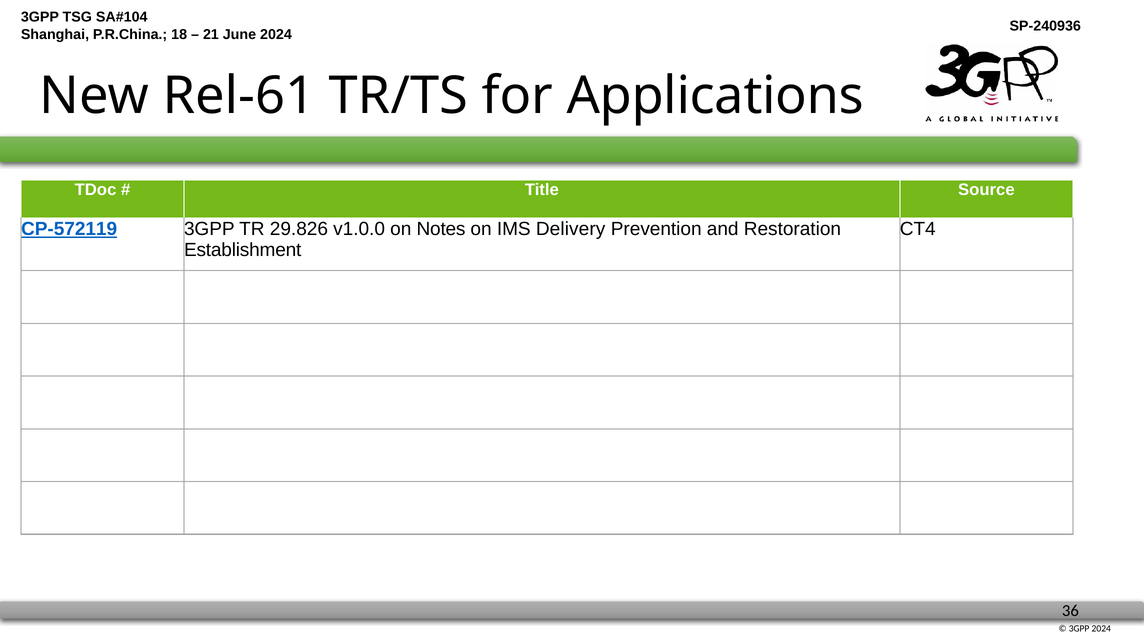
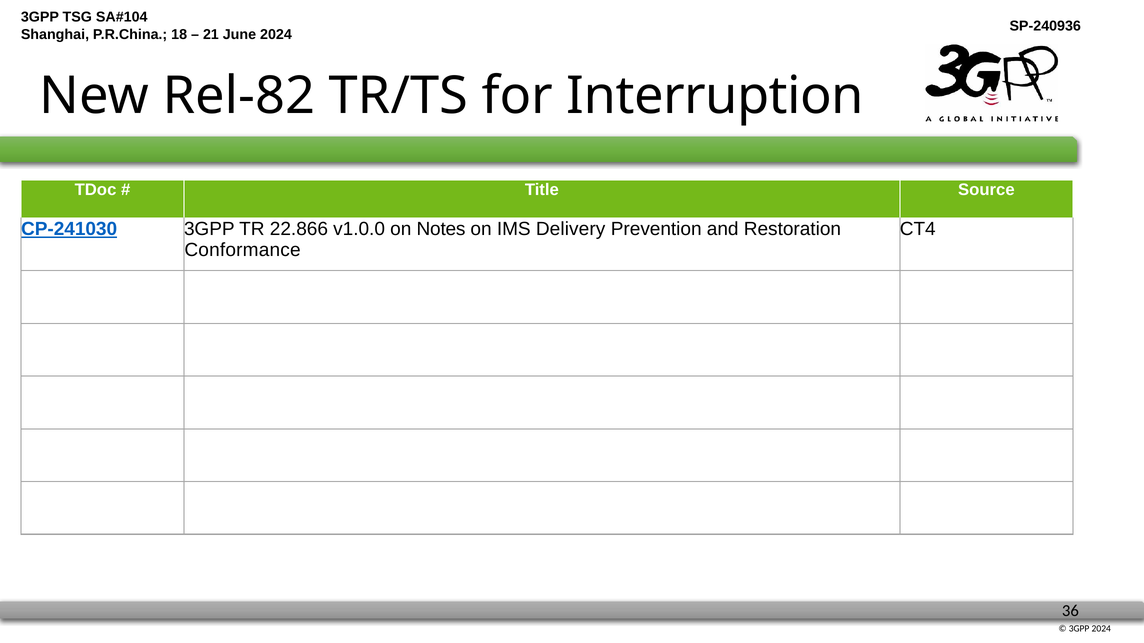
Rel-61: Rel-61 -> Rel-82
Applications: Applications -> Interruption
CP-572119: CP-572119 -> CP-241030
29.826: 29.826 -> 22.866
Establishment: Establishment -> Conformance
